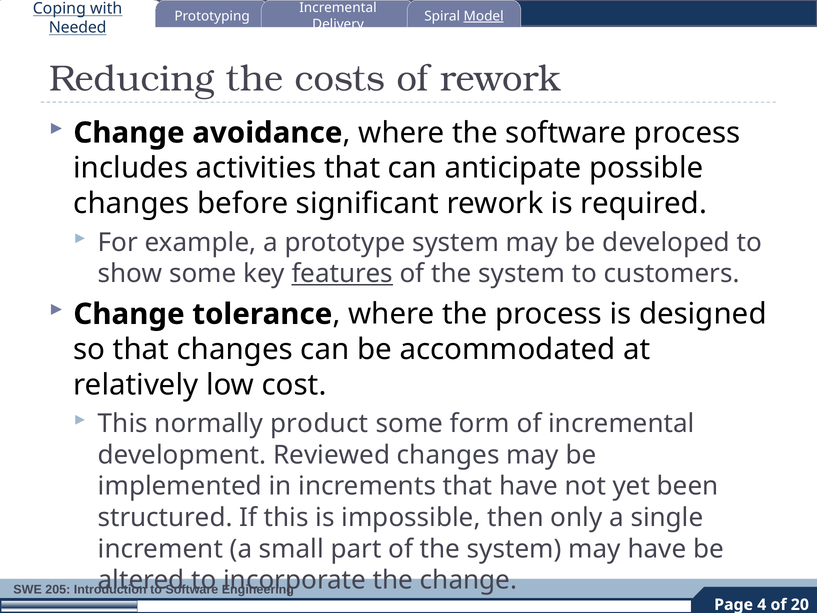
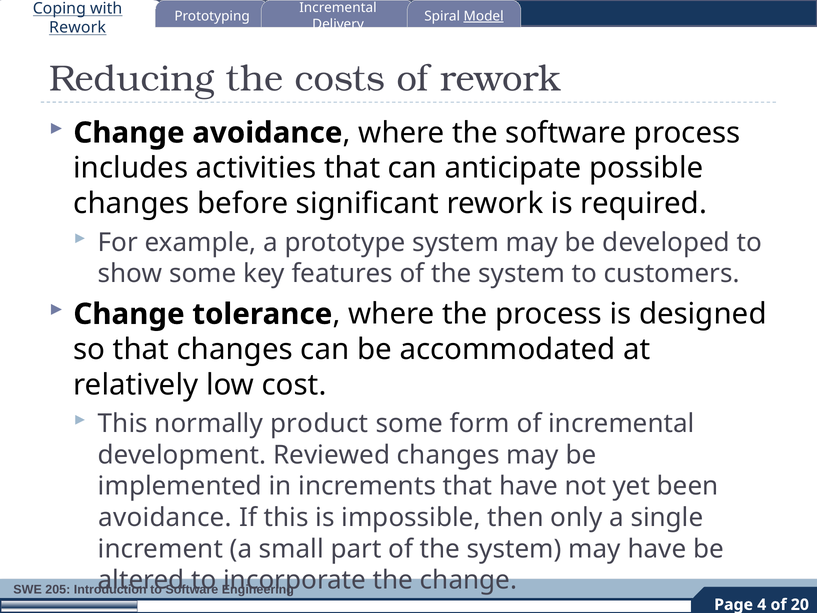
Needed at (78, 27): Needed -> Rework
features underline: present -> none
structured at (165, 517): structured -> avoidance
